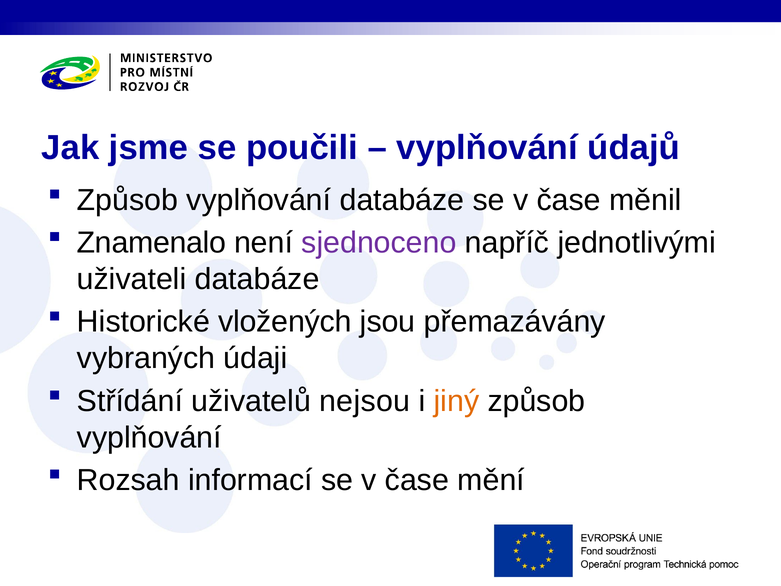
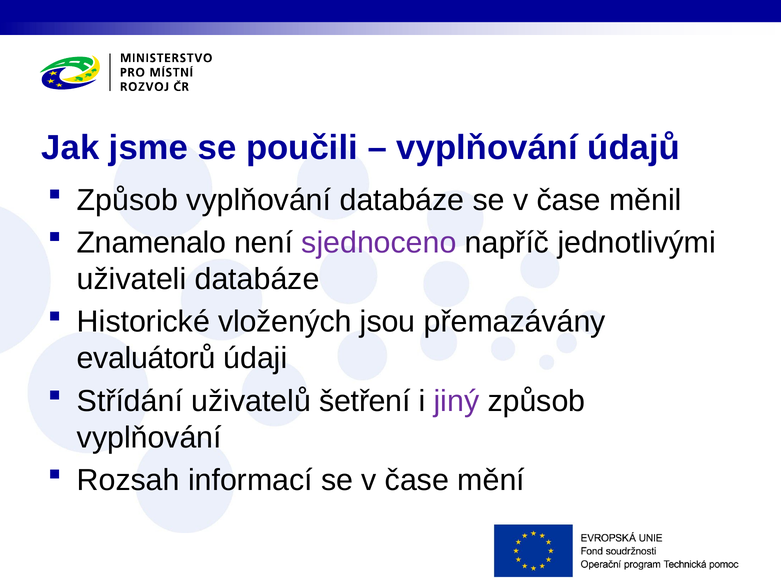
vybraných: vybraných -> evaluátorů
nejsou: nejsou -> šetření
jiný colour: orange -> purple
